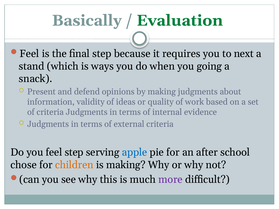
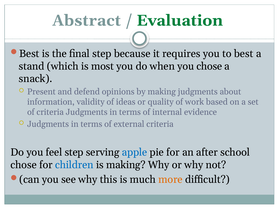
Basically: Basically -> Abstract
Feel at (29, 54): Feel -> Best
to next: next -> best
ways: ways -> most
you going: going -> chose
children colour: orange -> blue
more colour: purple -> orange
